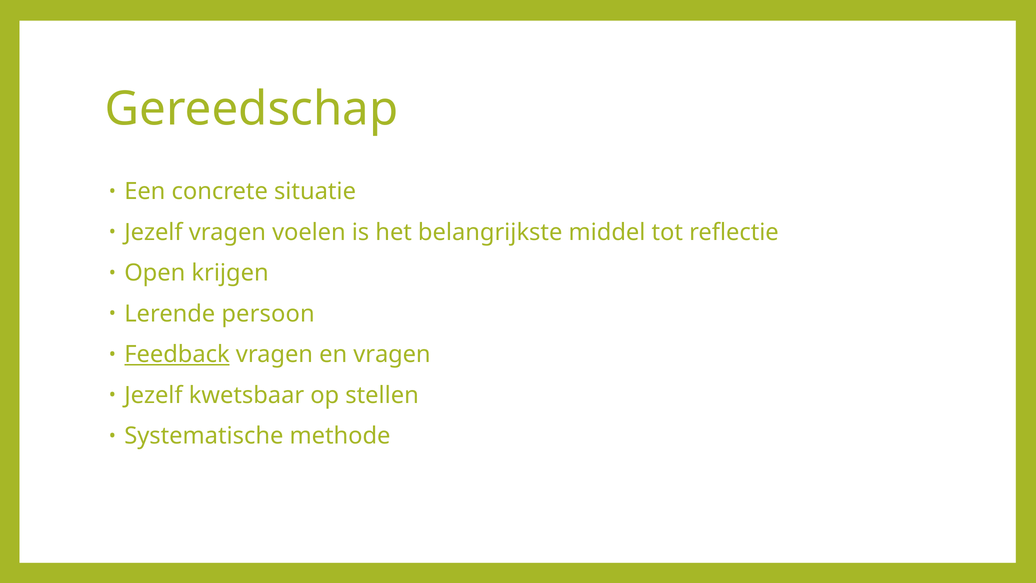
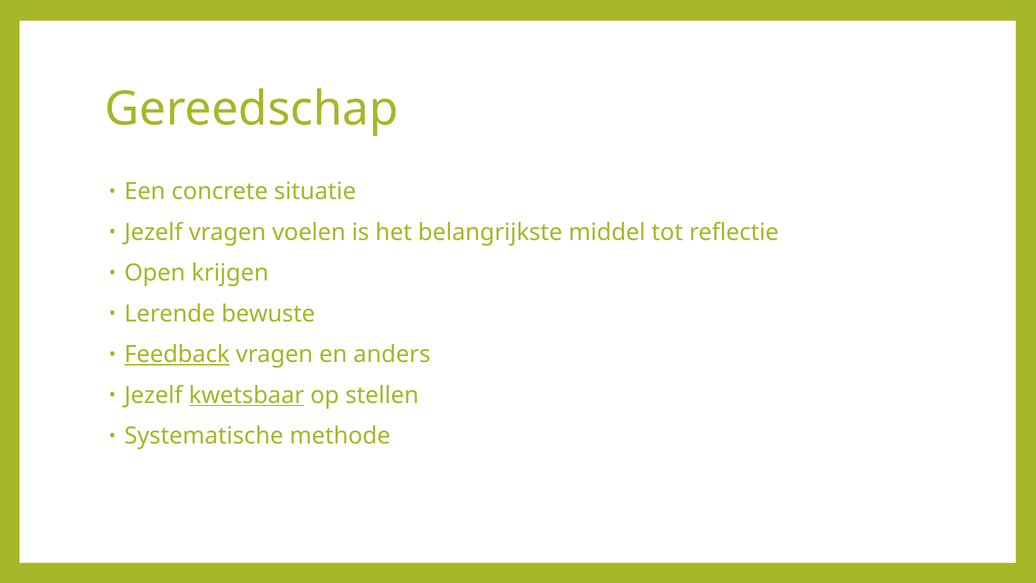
persoon: persoon -> bewuste
en vragen: vragen -> anders
kwetsbaar underline: none -> present
